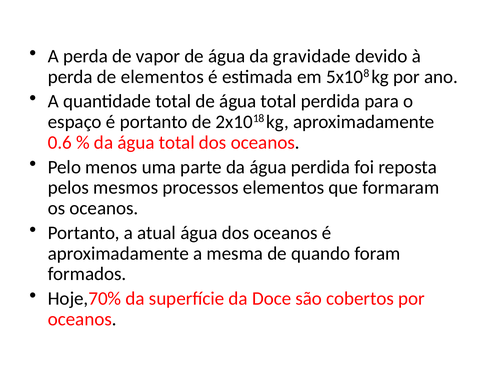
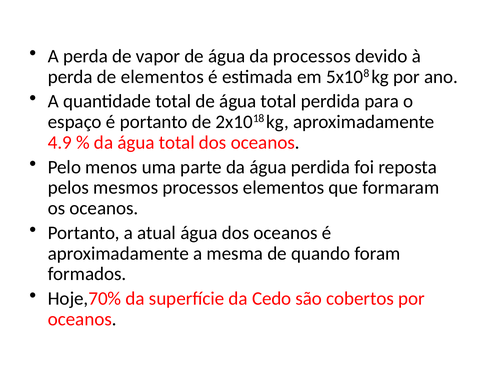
da gravidade: gravidade -> processos
0.6: 0.6 -> 4.9
Doce: Doce -> Cedo
